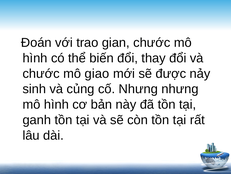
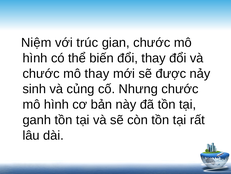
Đoán: Đoán -> Niệm
trao: trao -> trúc
mô giao: giao -> thay
Nhưng nhưng: nhưng -> chước
